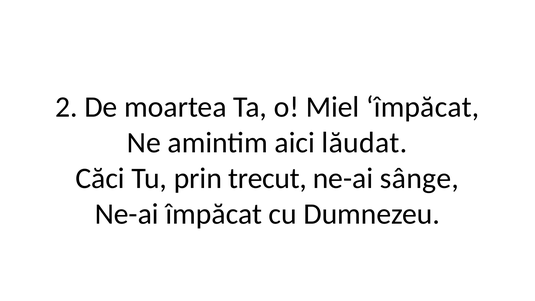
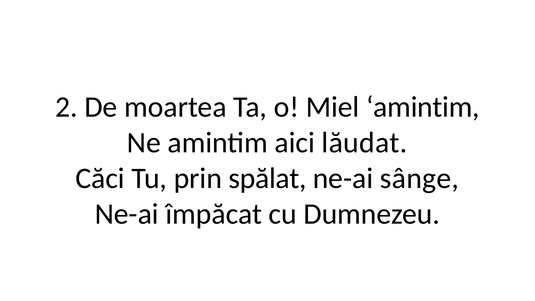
Miel împăcat: împăcat -> amintim
trecut: trecut -> spălat
